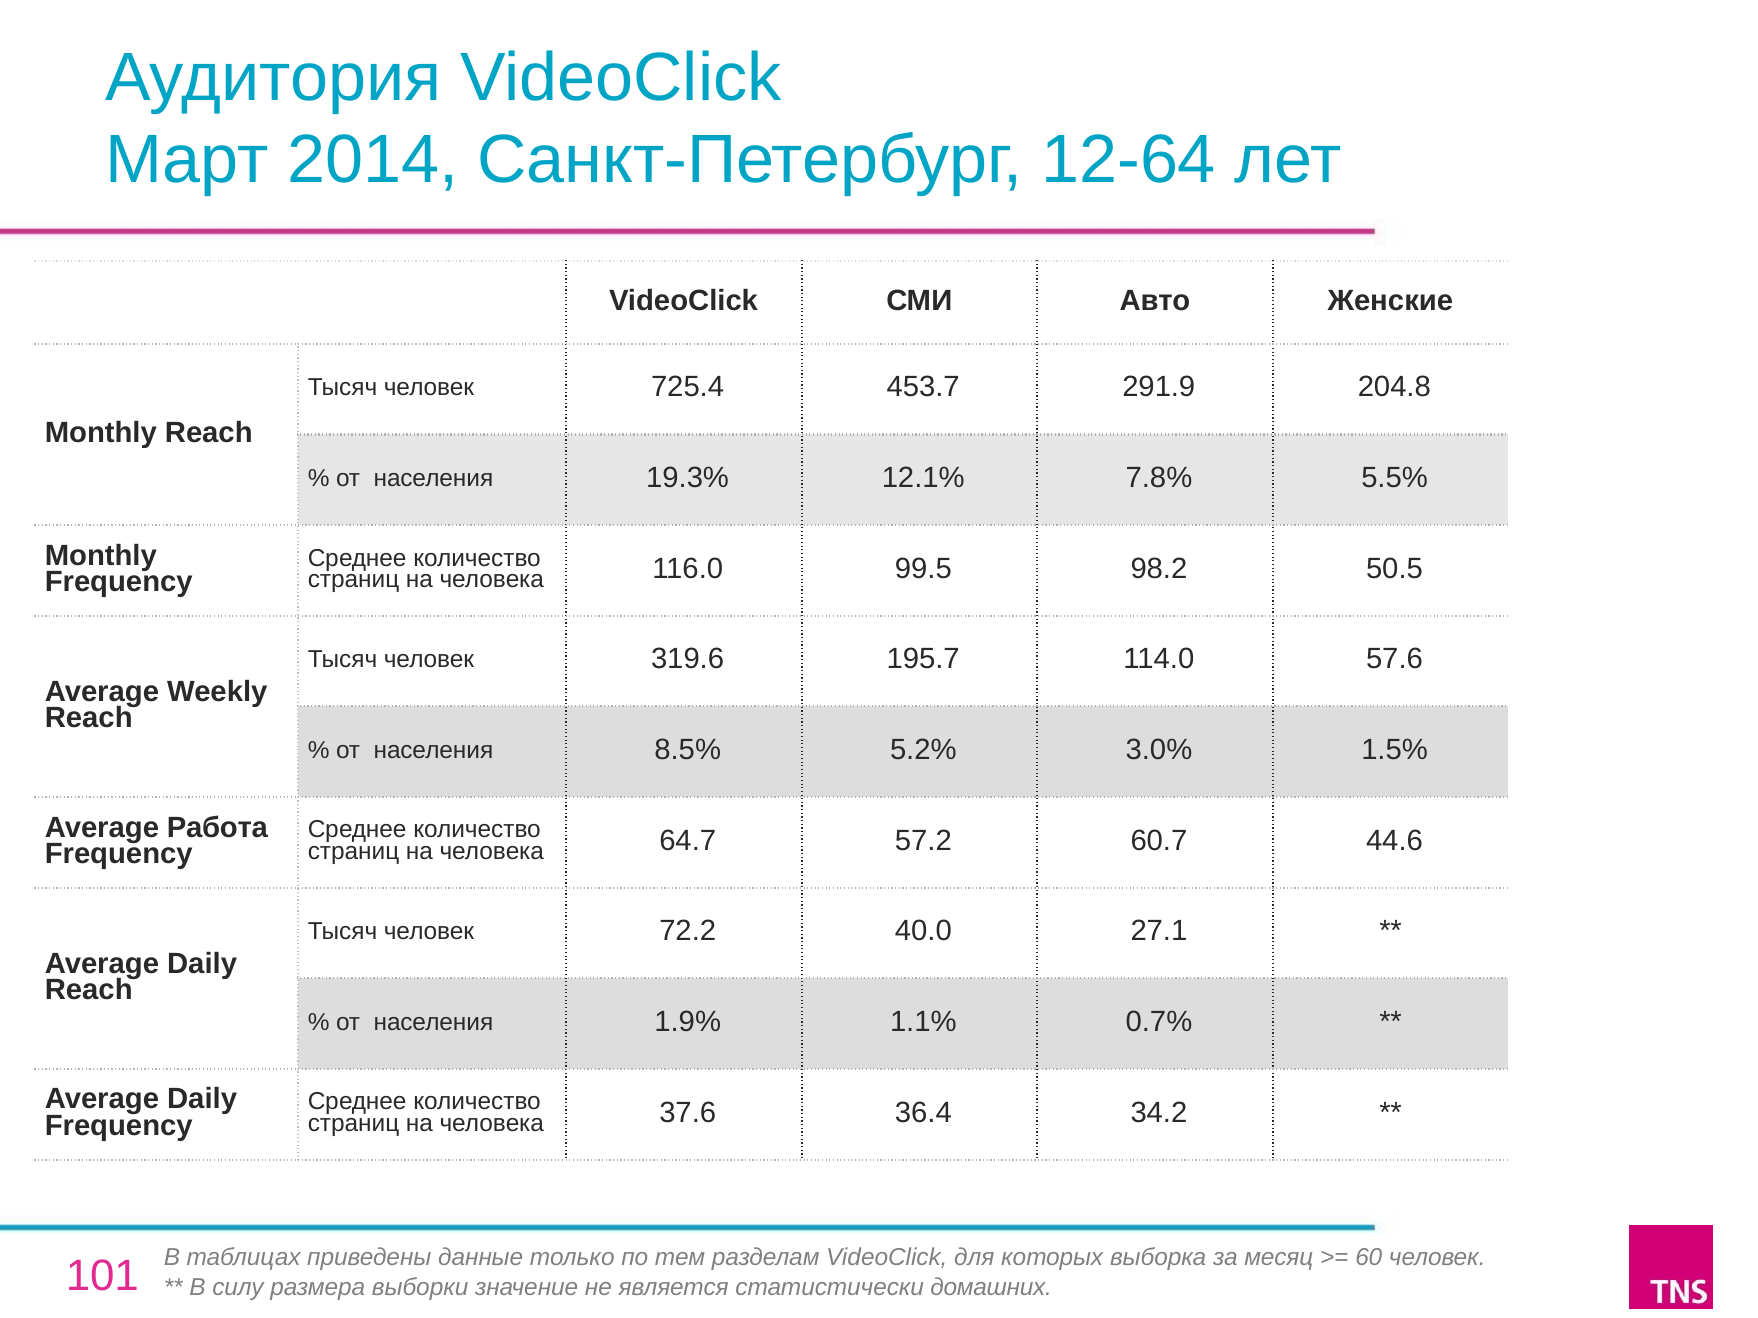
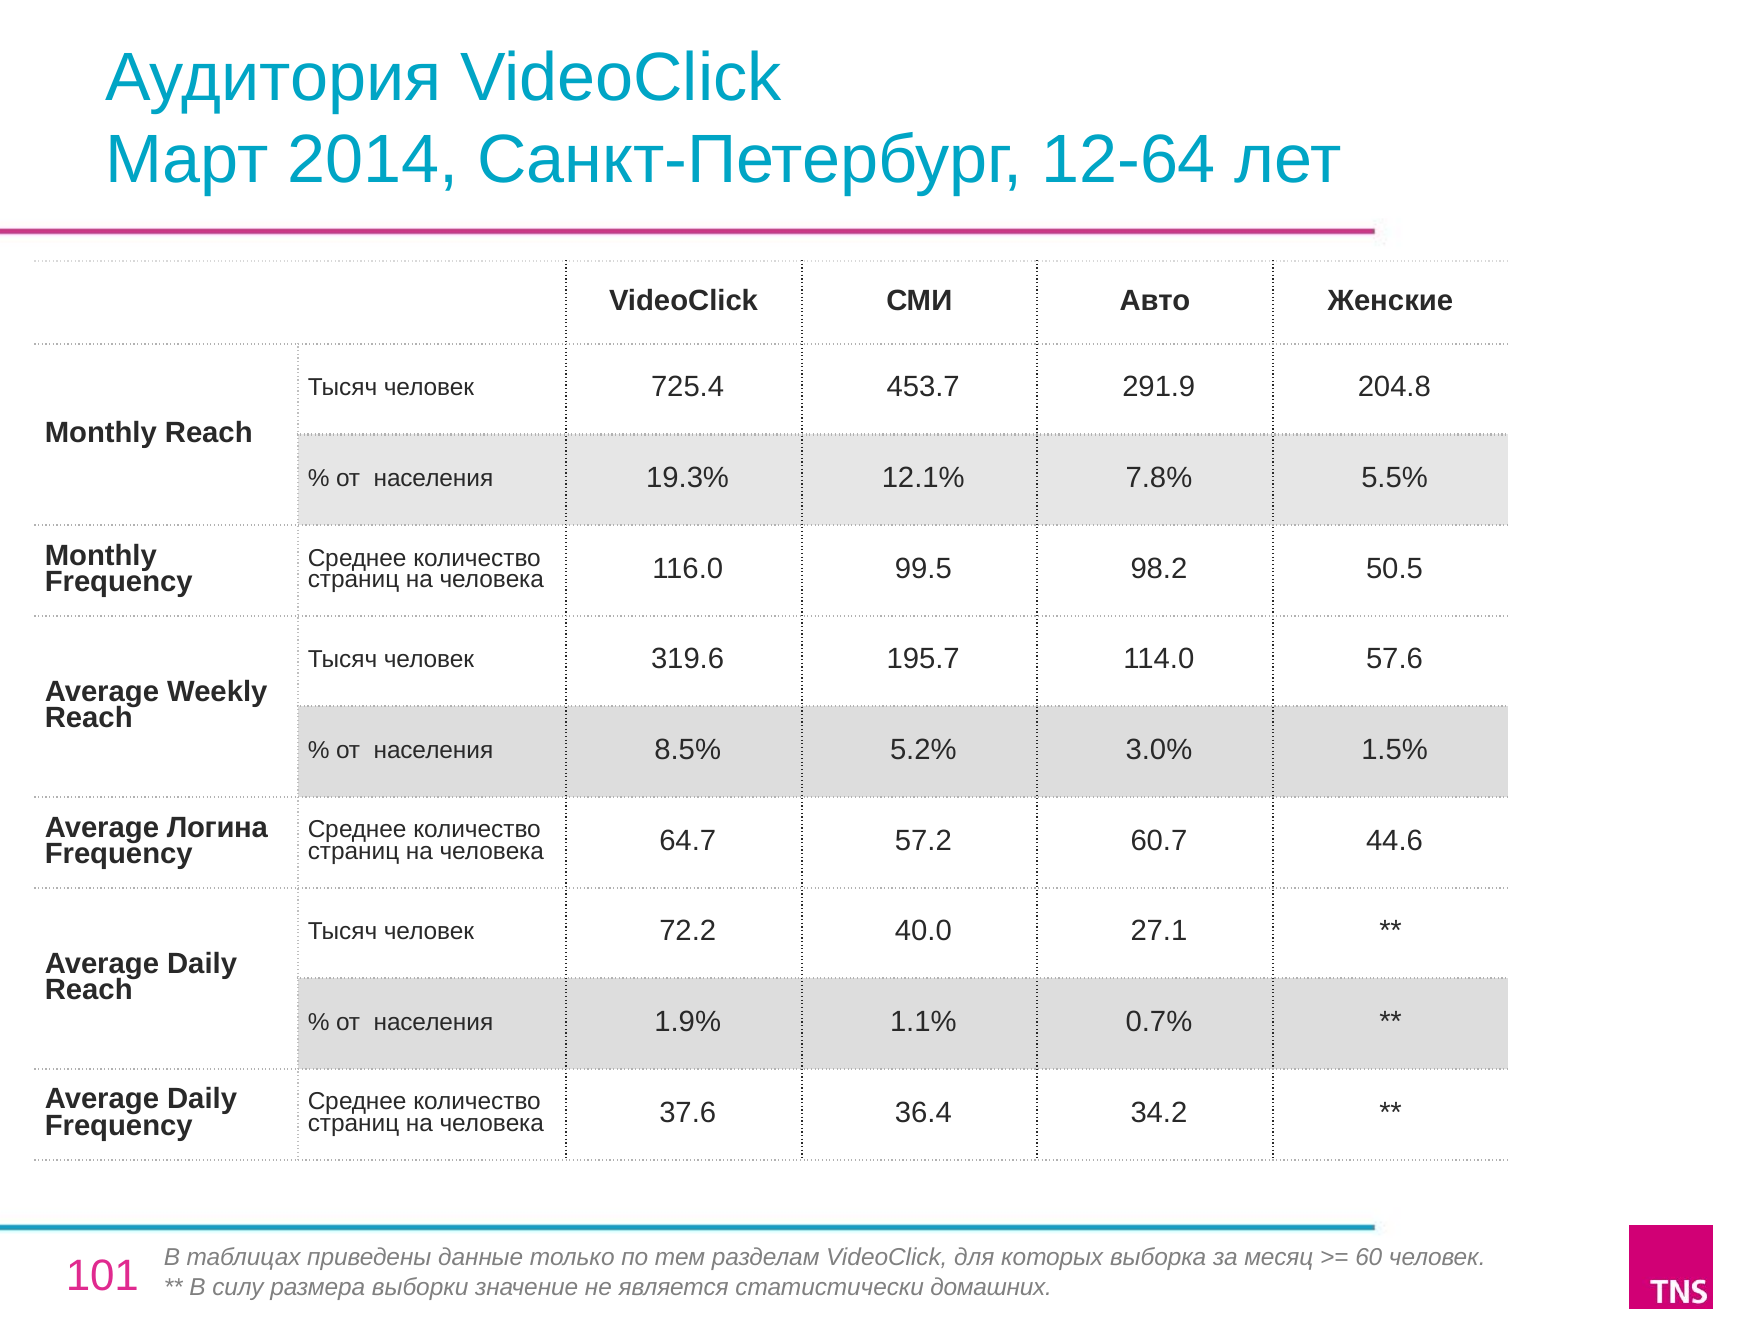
Работа: Работа -> Логина
